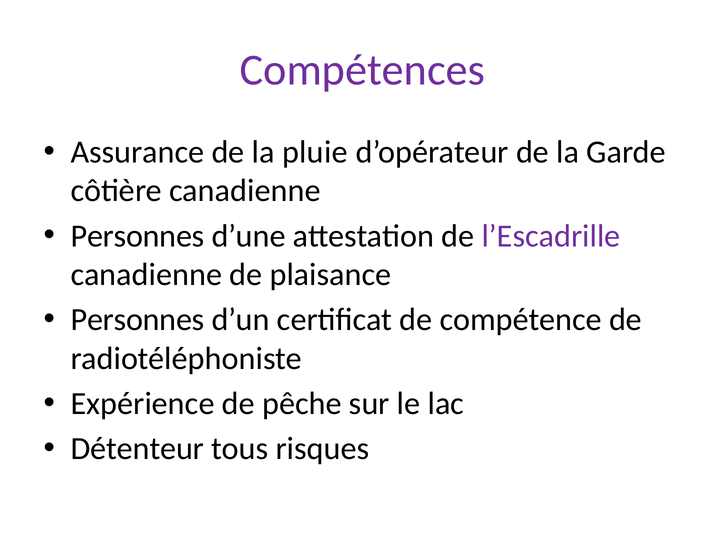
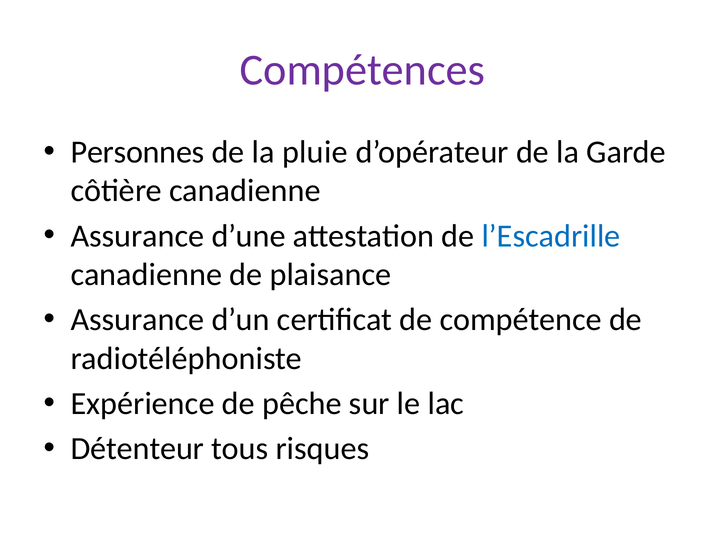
Assurance: Assurance -> Personnes
Personnes at (138, 236): Personnes -> Assurance
l’Escadrille colour: purple -> blue
Personnes at (138, 320): Personnes -> Assurance
